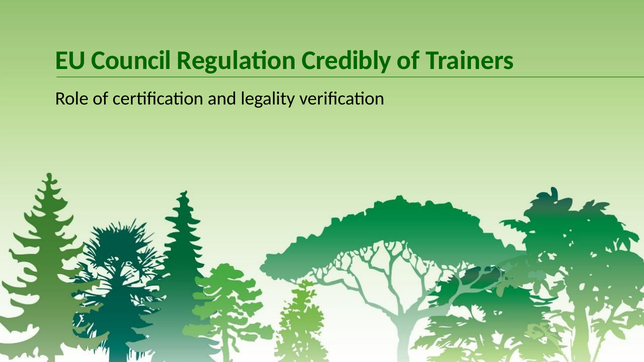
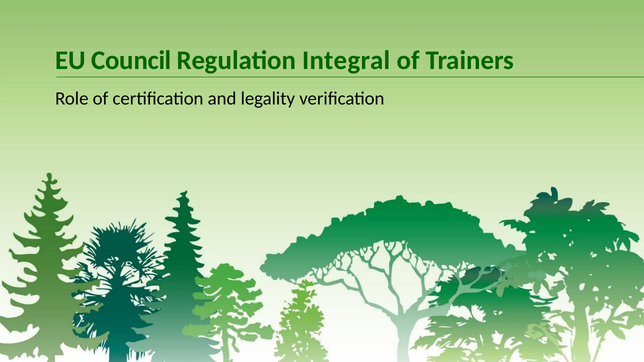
Credibly: Credibly -> Integral
